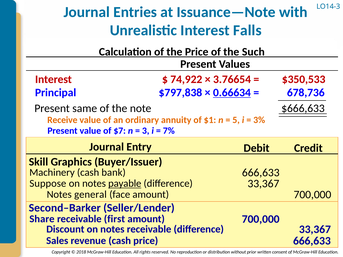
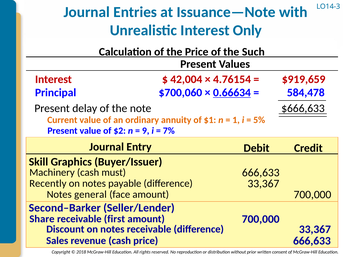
Falls: Falls -> Only
74,922: 74,922 -> 42,004
3.76654: 3.76654 -> 4.76154
$350,533: $350,533 -> $919,659
$797,838: $797,838 -> $700,060
678,736: 678,736 -> 584,478
same: same -> delay
Receive: Receive -> Current
5: 5 -> 1
3%: 3% -> 5%
$7: $7 -> $2
3: 3 -> 9
bank: bank -> must
Suppose: Suppose -> Recently
payable underline: present -> none
